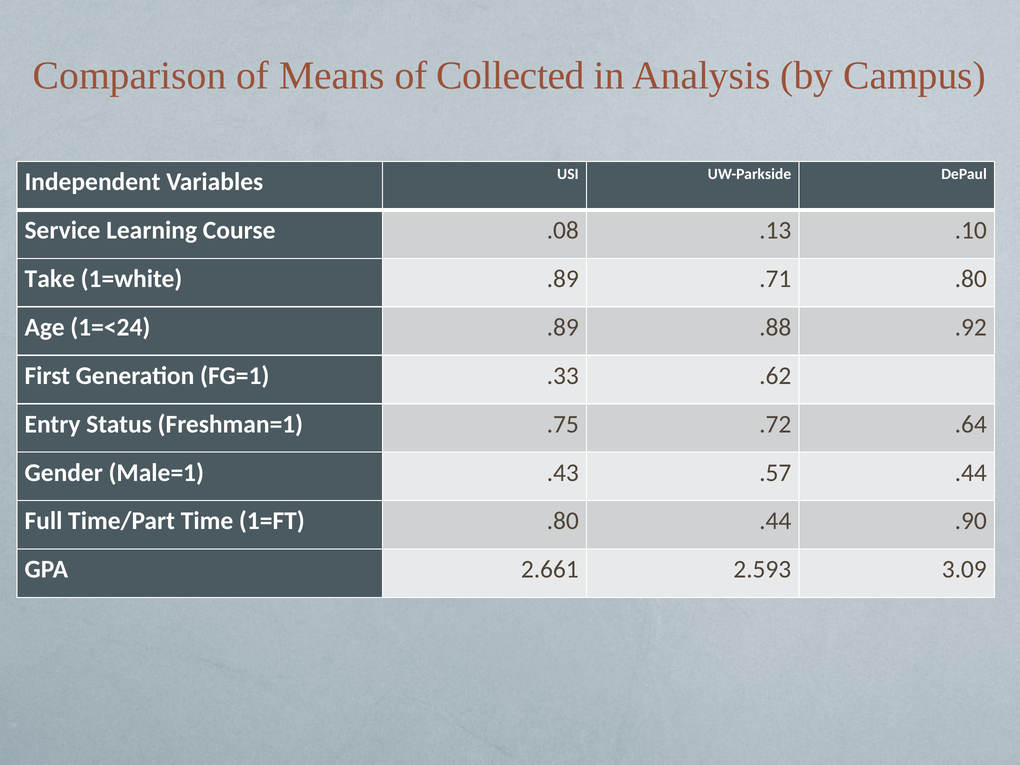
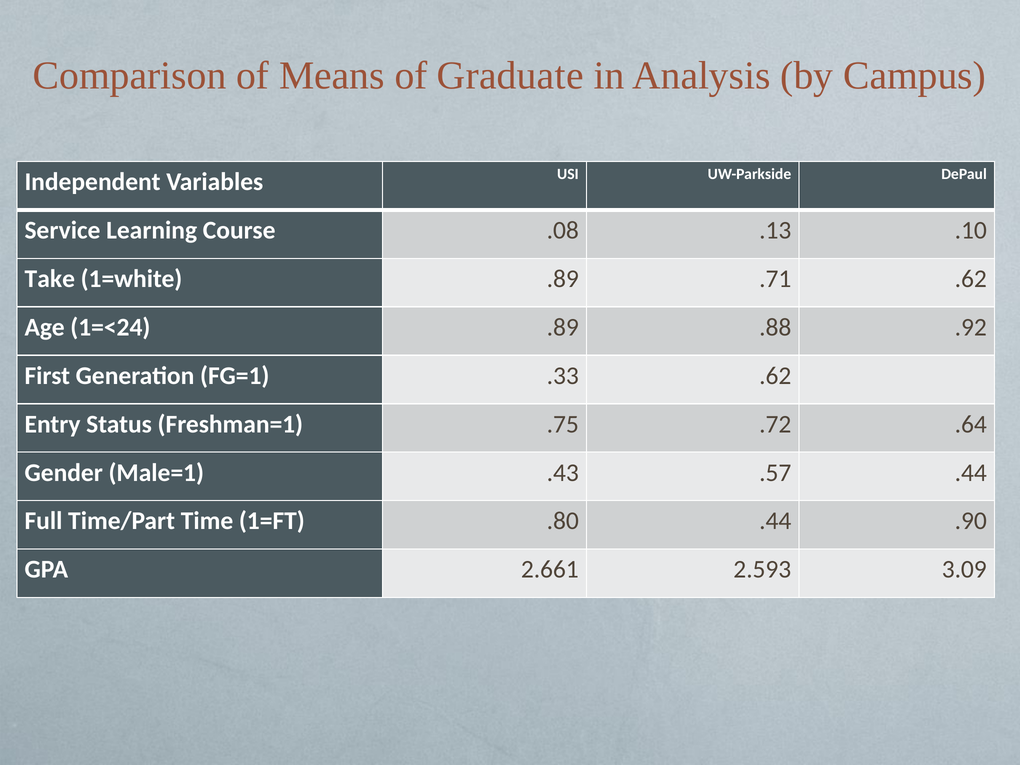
Collected: Collected -> Graduate
.71 .80: .80 -> .62
